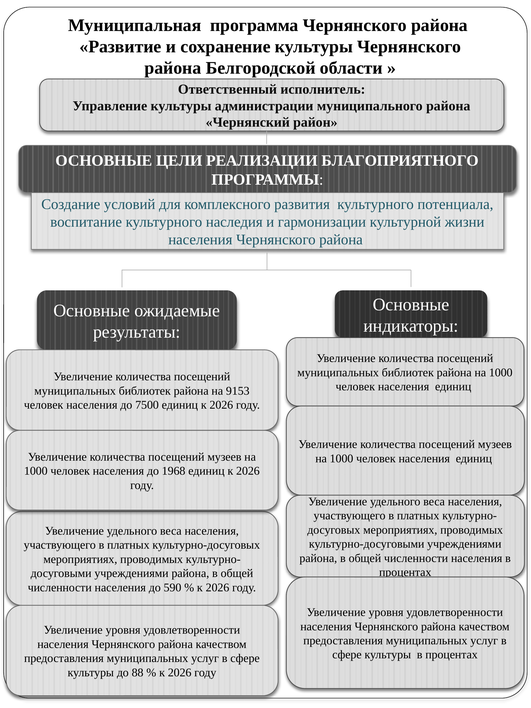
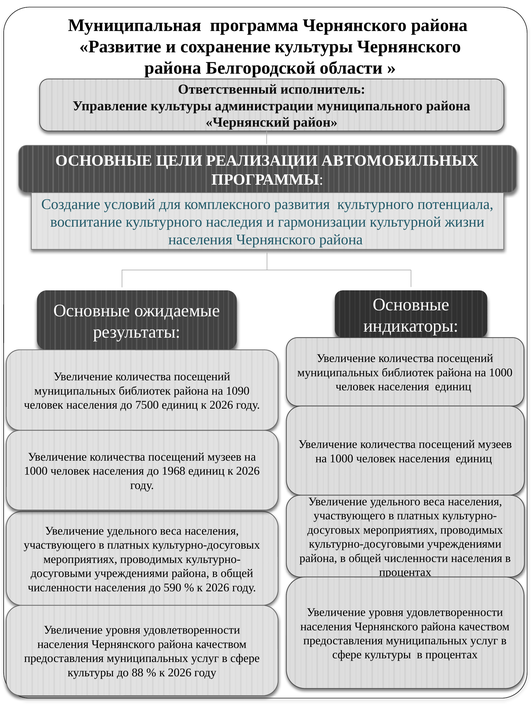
БЛАГОПРИЯТНОГО: БЛАГОПРИЯТНОГО -> АВТОМОБИЛЬНЫХ
9153: 9153 -> 1090
